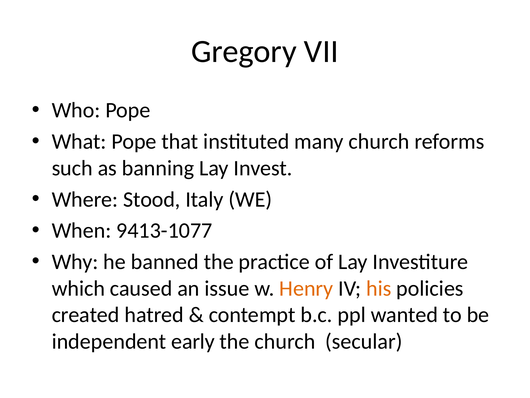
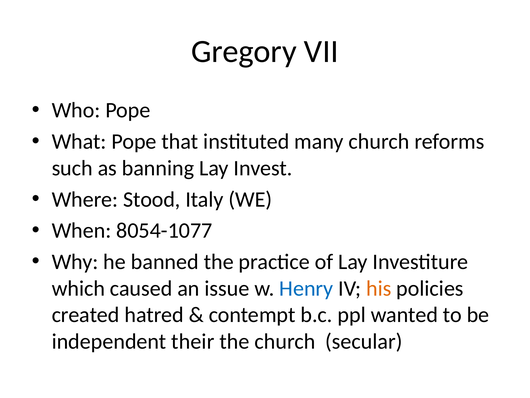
9413-1077: 9413-1077 -> 8054-1077
Henry colour: orange -> blue
early: early -> their
